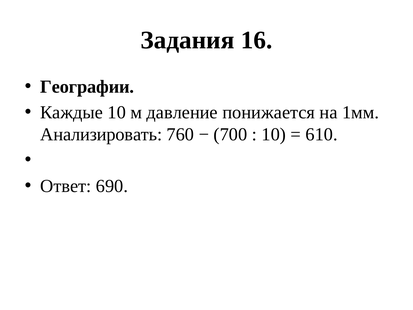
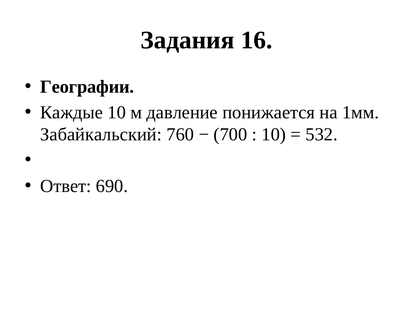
Анализировать: Анализировать -> Забайкальский
610: 610 -> 532
